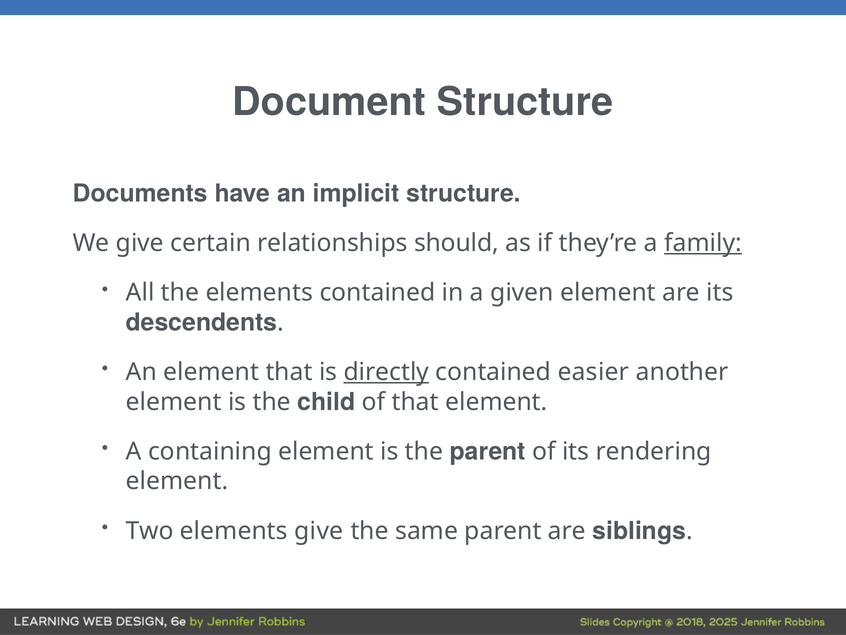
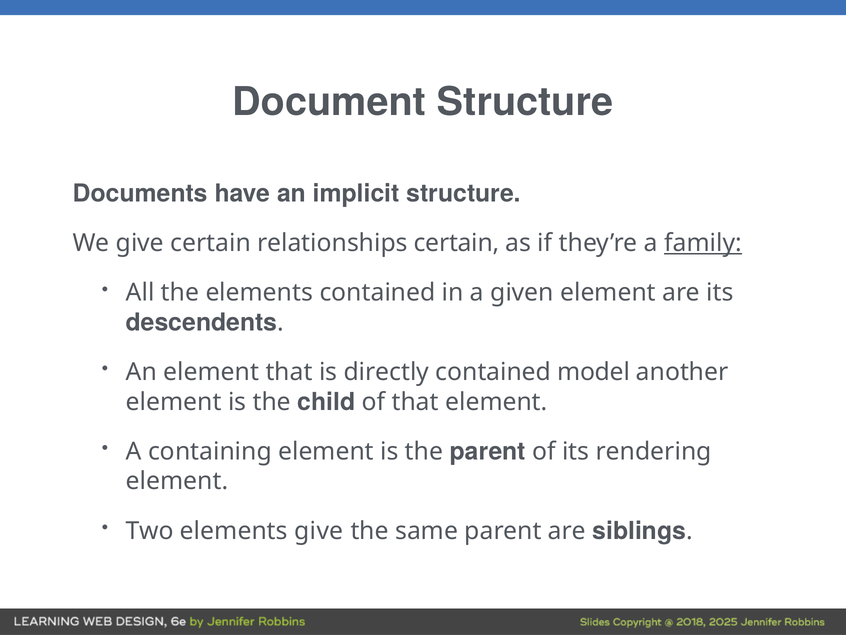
relationships should: should -> certain
directly underline: present -> none
easier: easier -> model
